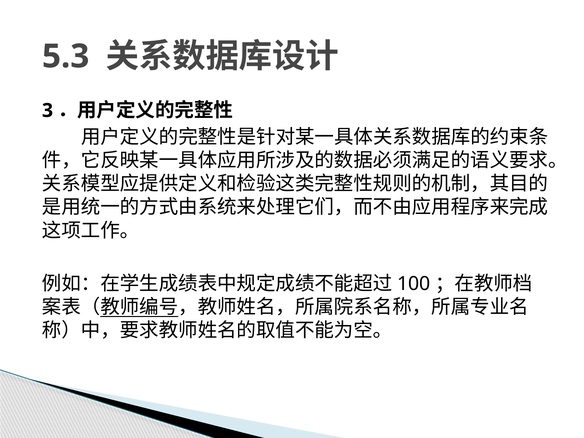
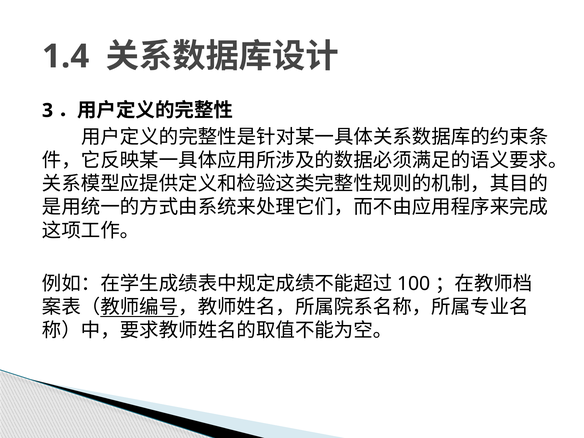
5.3: 5.3 -> 1.4
